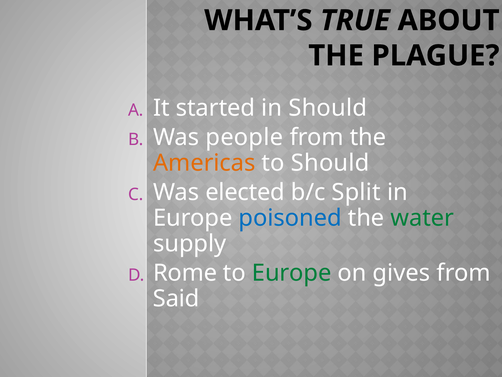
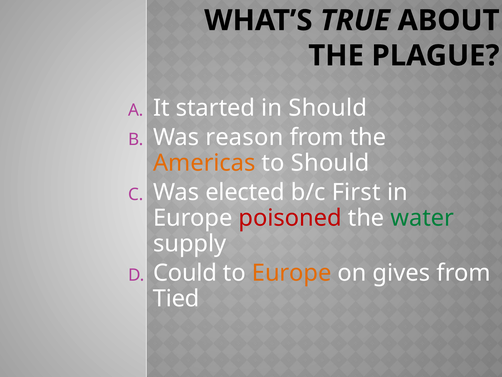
people: people -> reason
Split: Split -> First
poisoned colour: blue -> red
Rome: Rome -> Could
Europe at (292, 273) colour: green -> orange
Said: Said -> Tied
